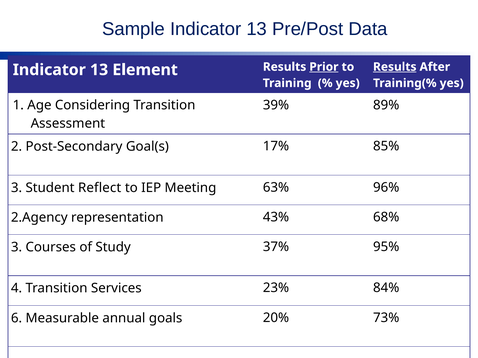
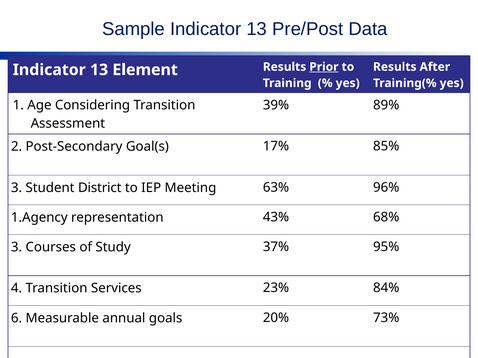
Results at (395, 67) underline: present -> none
Reflect: Reflect -> District
2.Agency: 2.Agency -> 1.Agency
